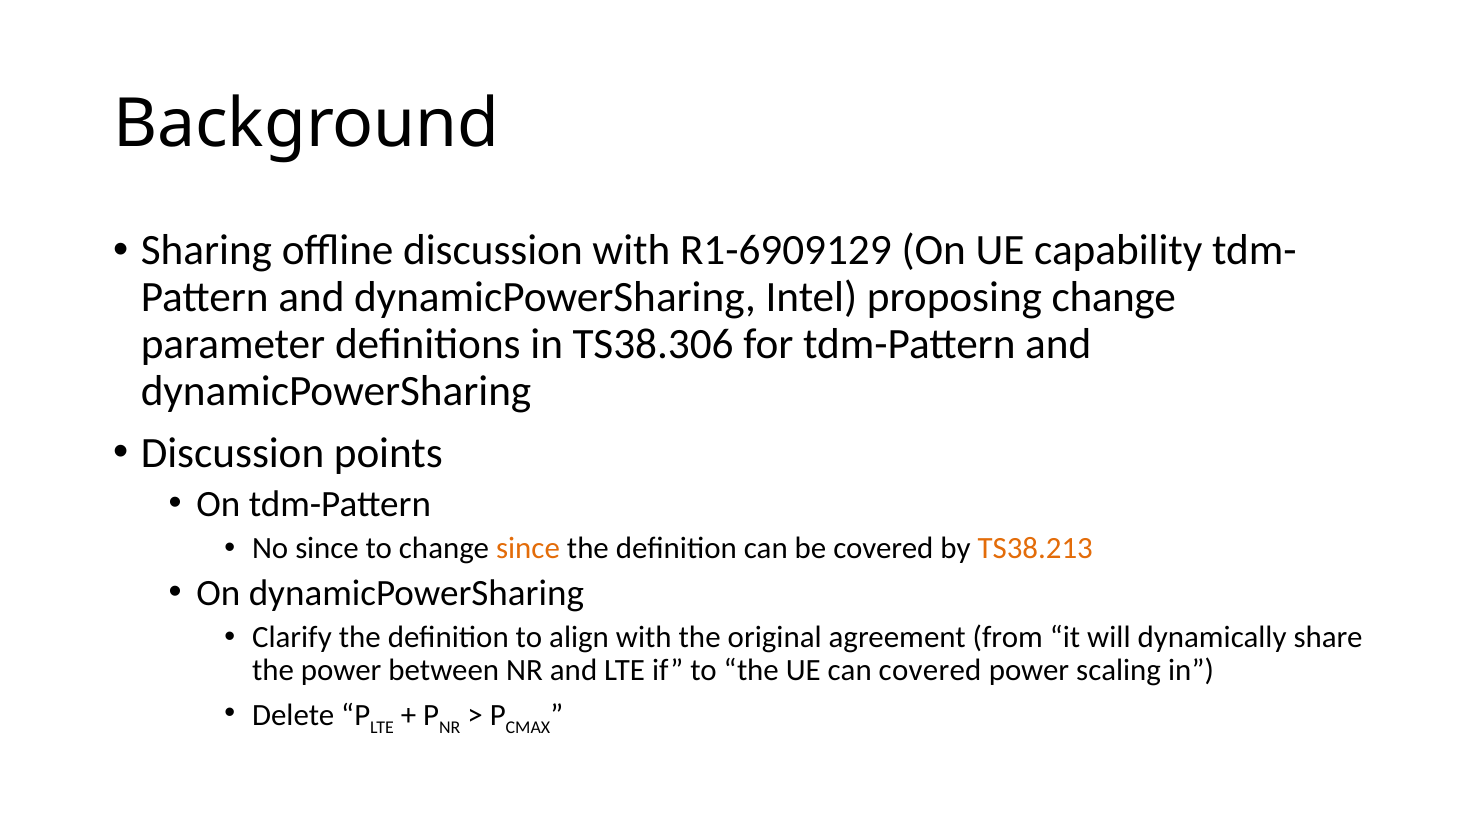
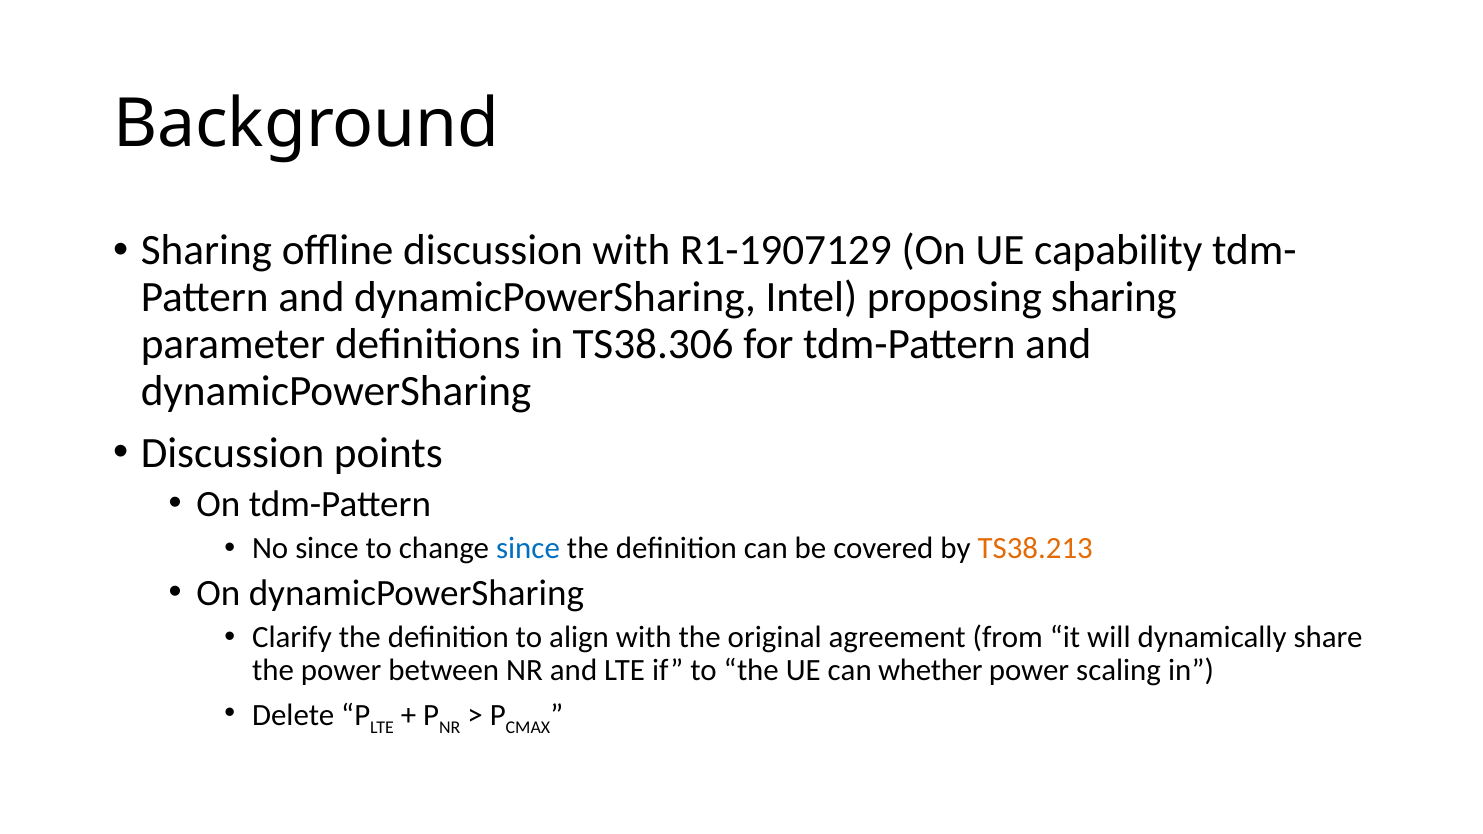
R1-6909129: R1-6909129 -> R1-1907129
proposing change: change -> sharing
since at (528, 549) colour: orange -> blue
can covered: covered -> whether
